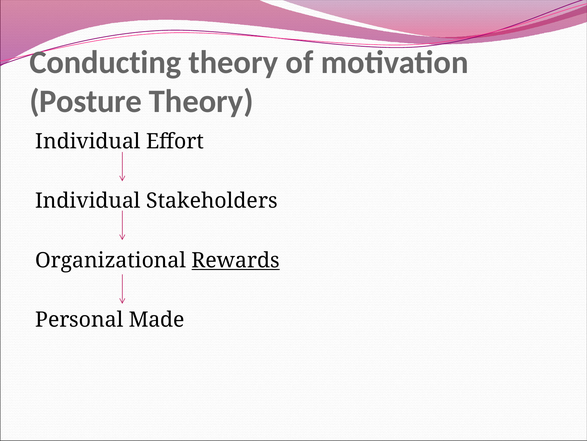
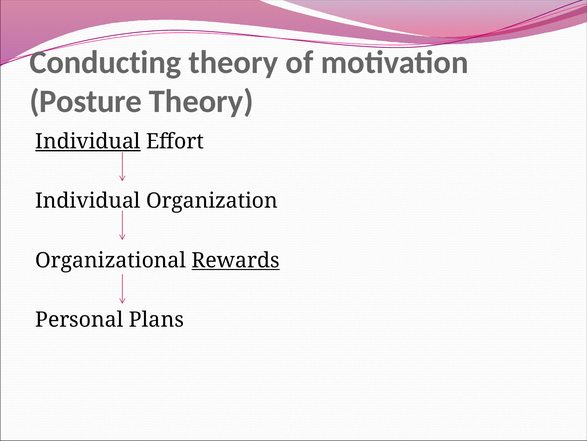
Individual at (88, 141) underline: none -> present
Stakeholders: Stakeholders -> Organization
Made: Made -> Plans
